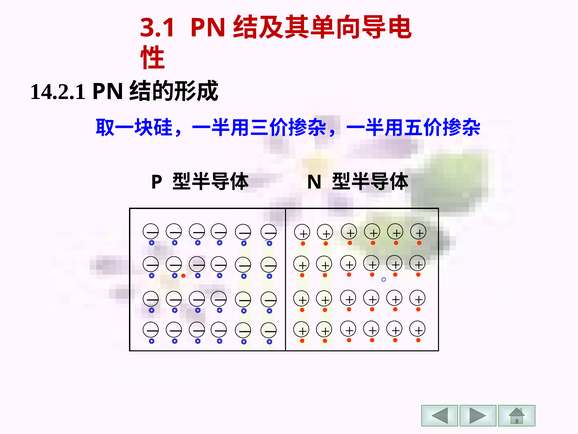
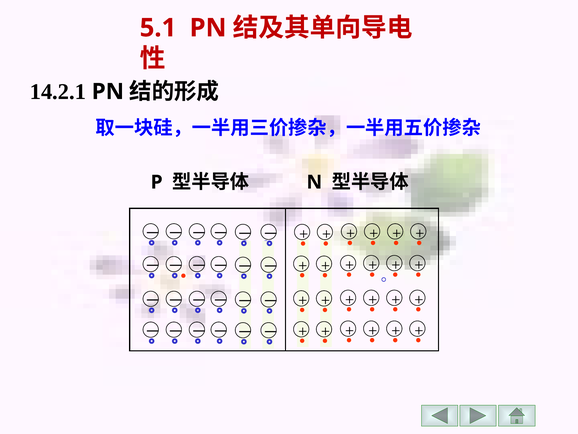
3.1: 3.1 -> 5.1
